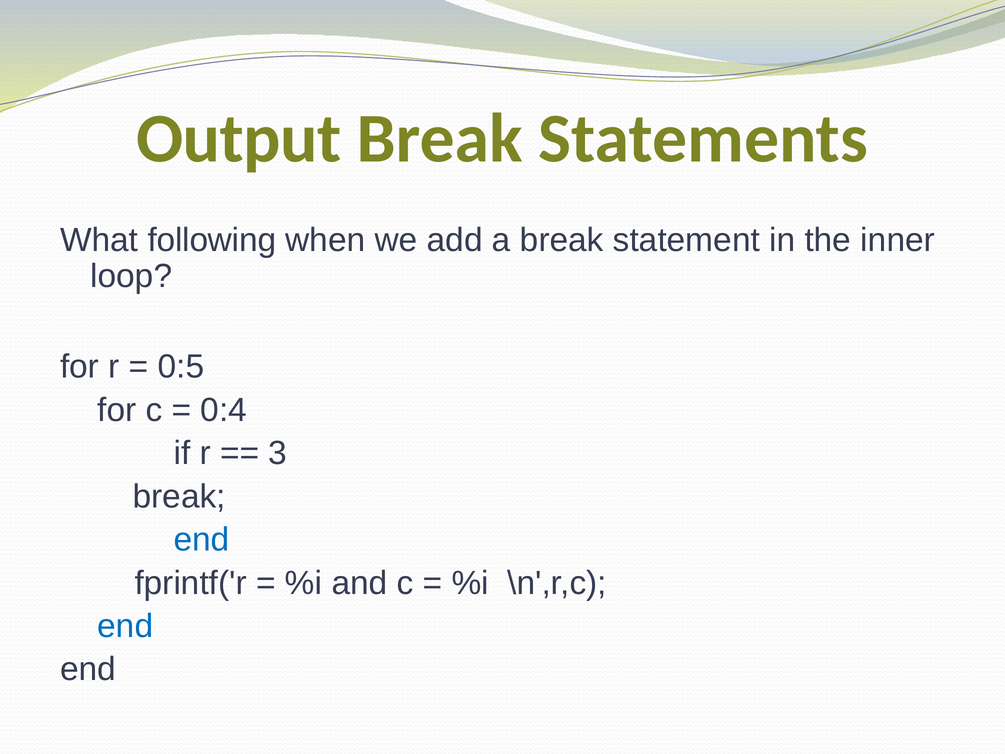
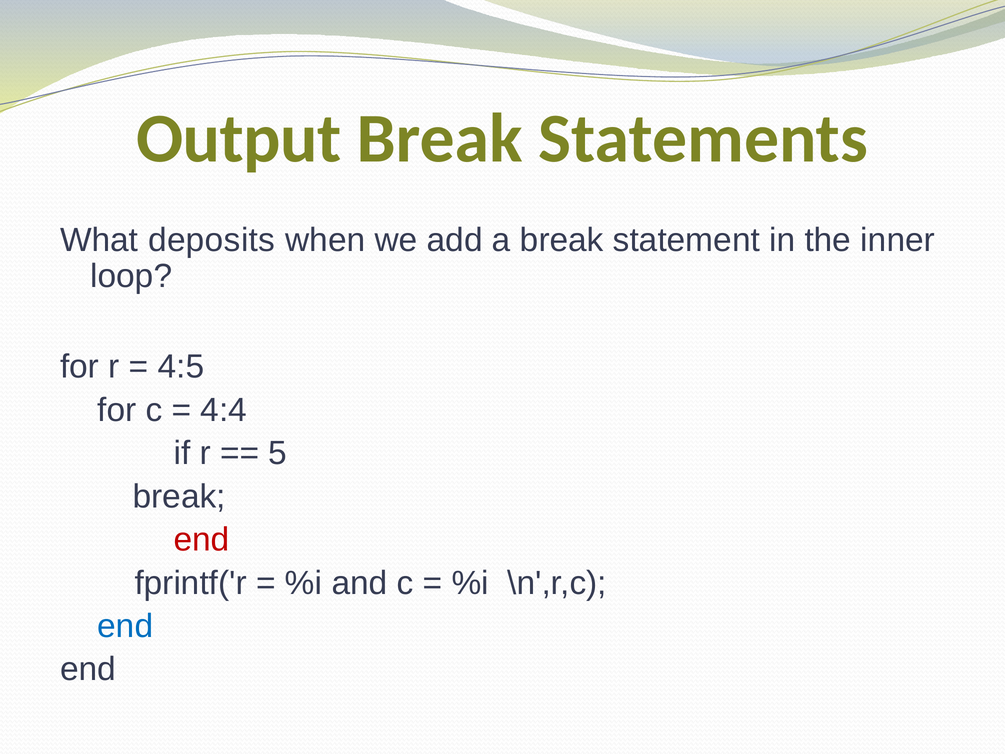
following: following -> deposits
0:5: 0:5 -> 4:5
0:4: 0:4 -> 4:4
3: 3 -> 5
end at (202, 540) colour: blue -> red
